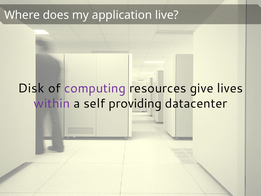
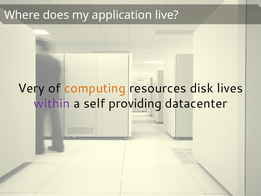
Disk: Disk -> Very
computing colour: purple -> orange
give: give -> disk
